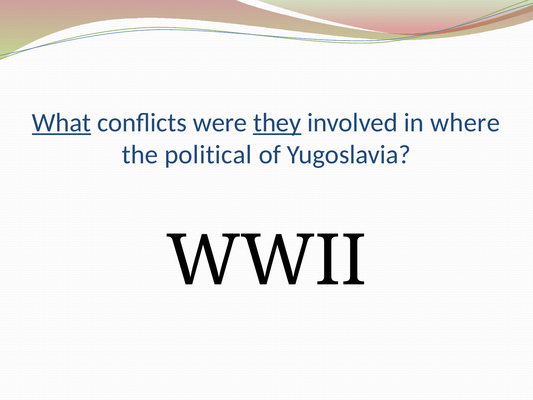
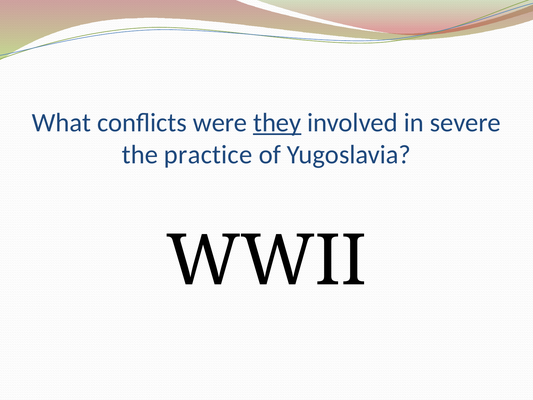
What underline: present -> none
where: where -> severe
political: political -> practice
